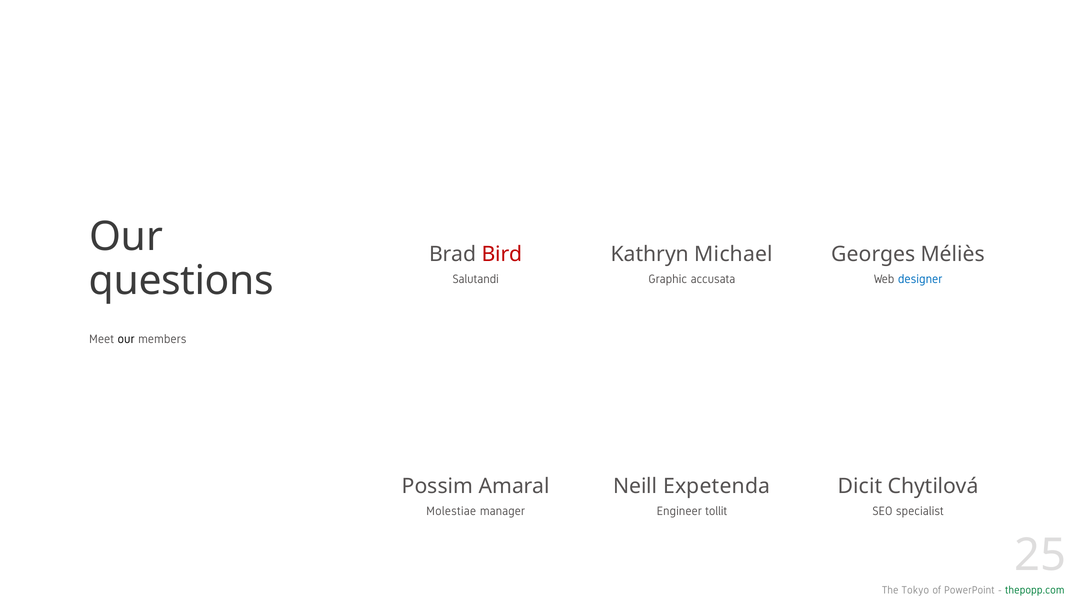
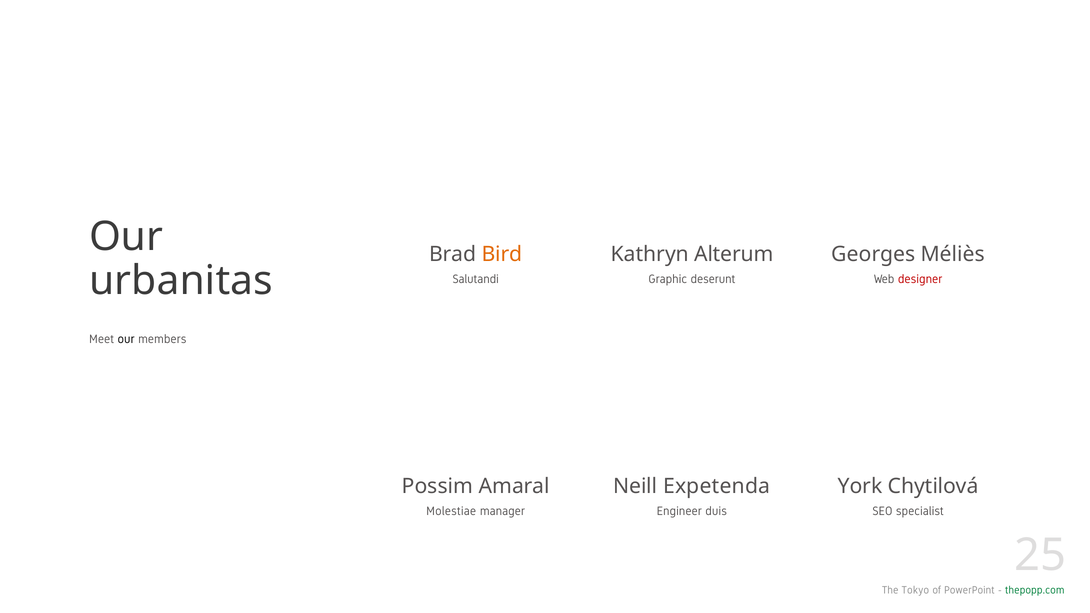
Bird colour: red -> orange
Michael: Michael -> Alterum
questions: questions -> urbanitas
accusata: accusata -> deserunt
designer colour: blue -> red
Dicit: Dicit -> York
tollit: tollit -> duis
